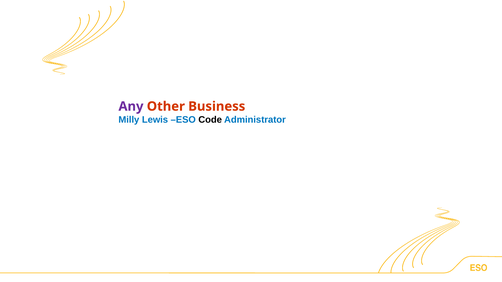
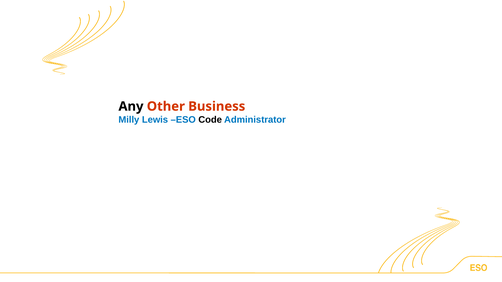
Any colour: purple -> black
